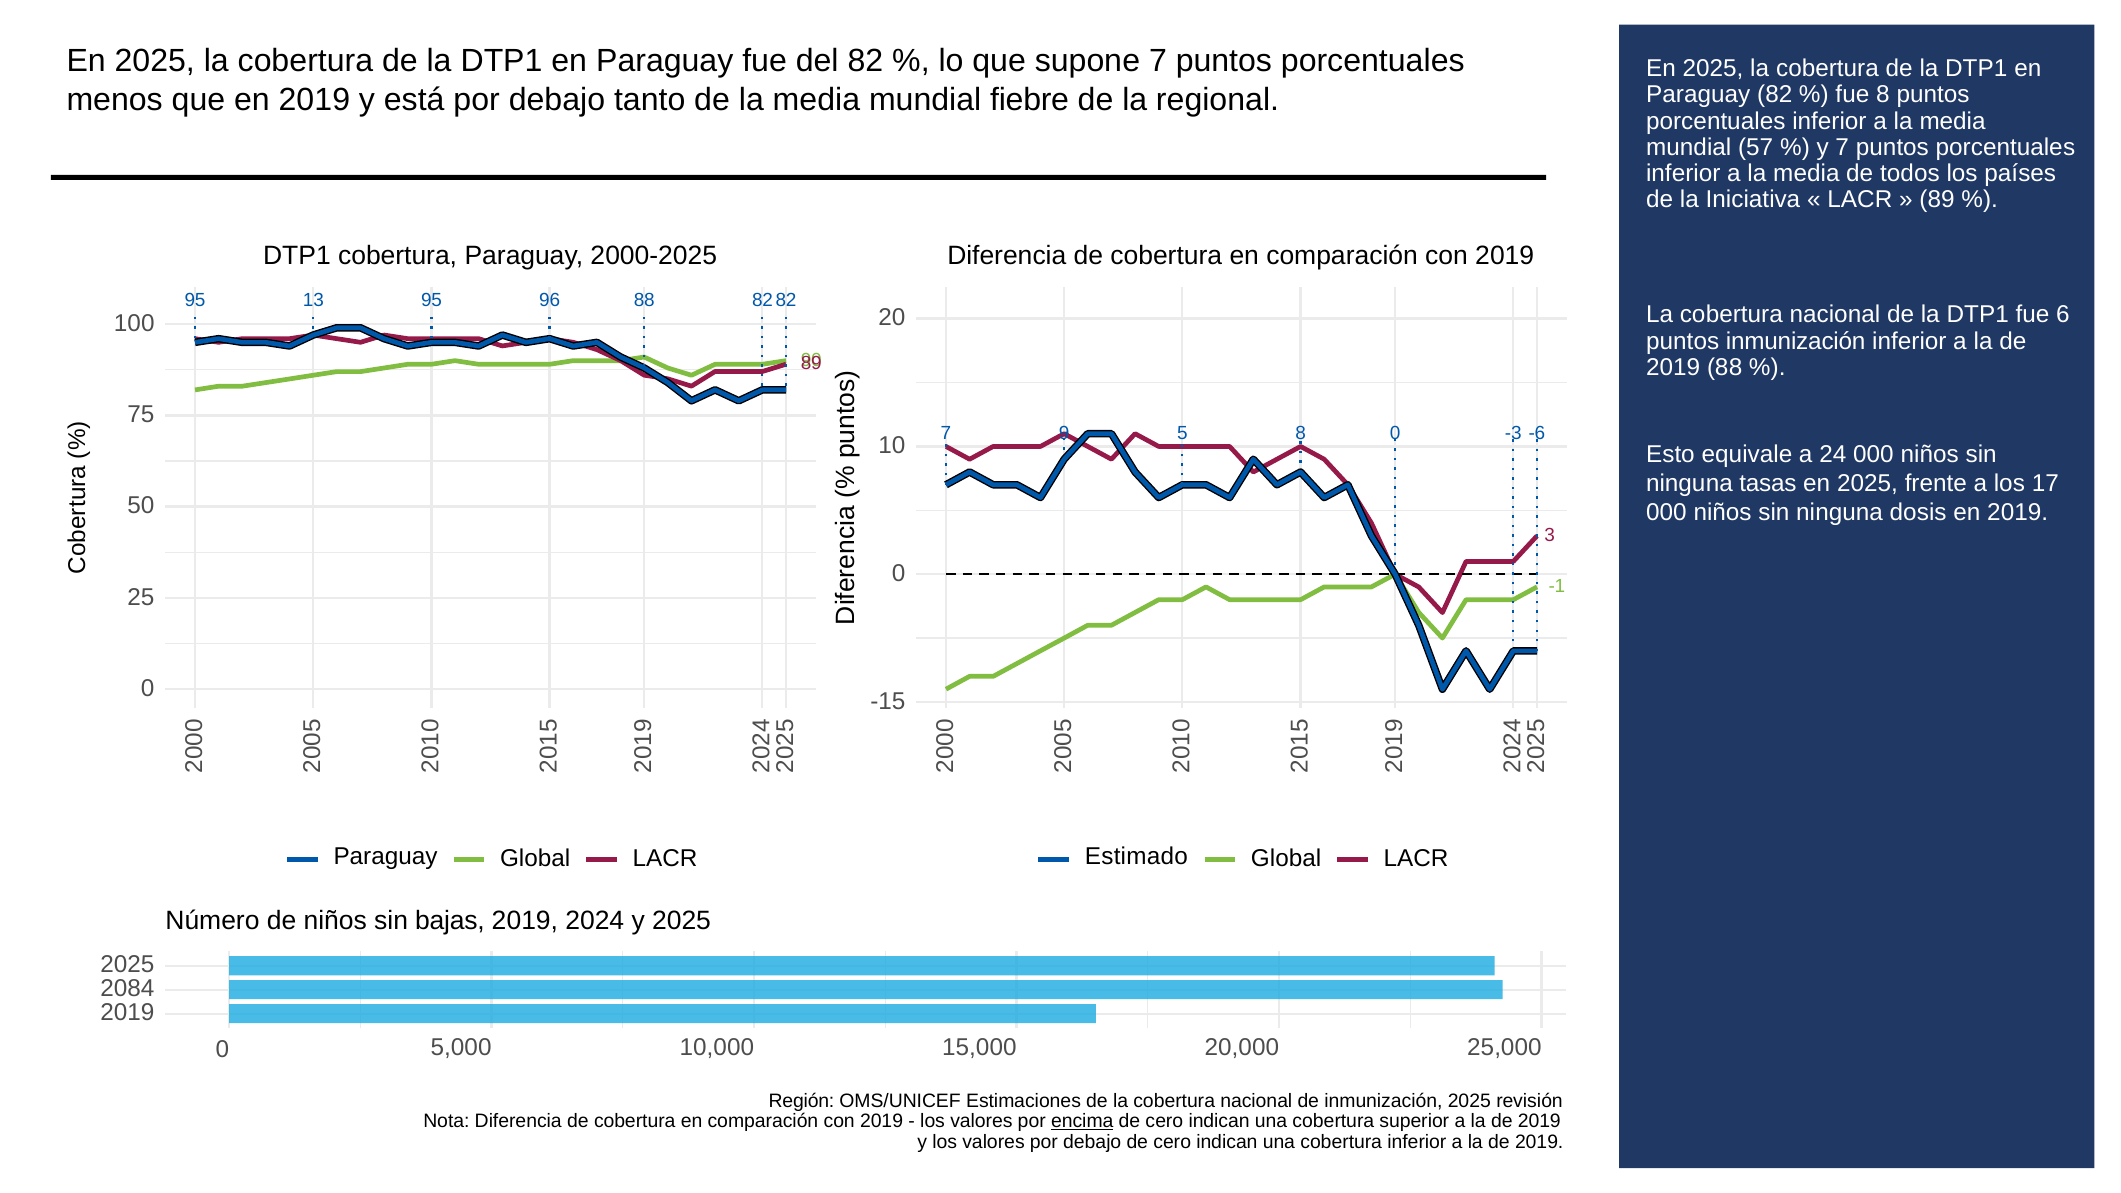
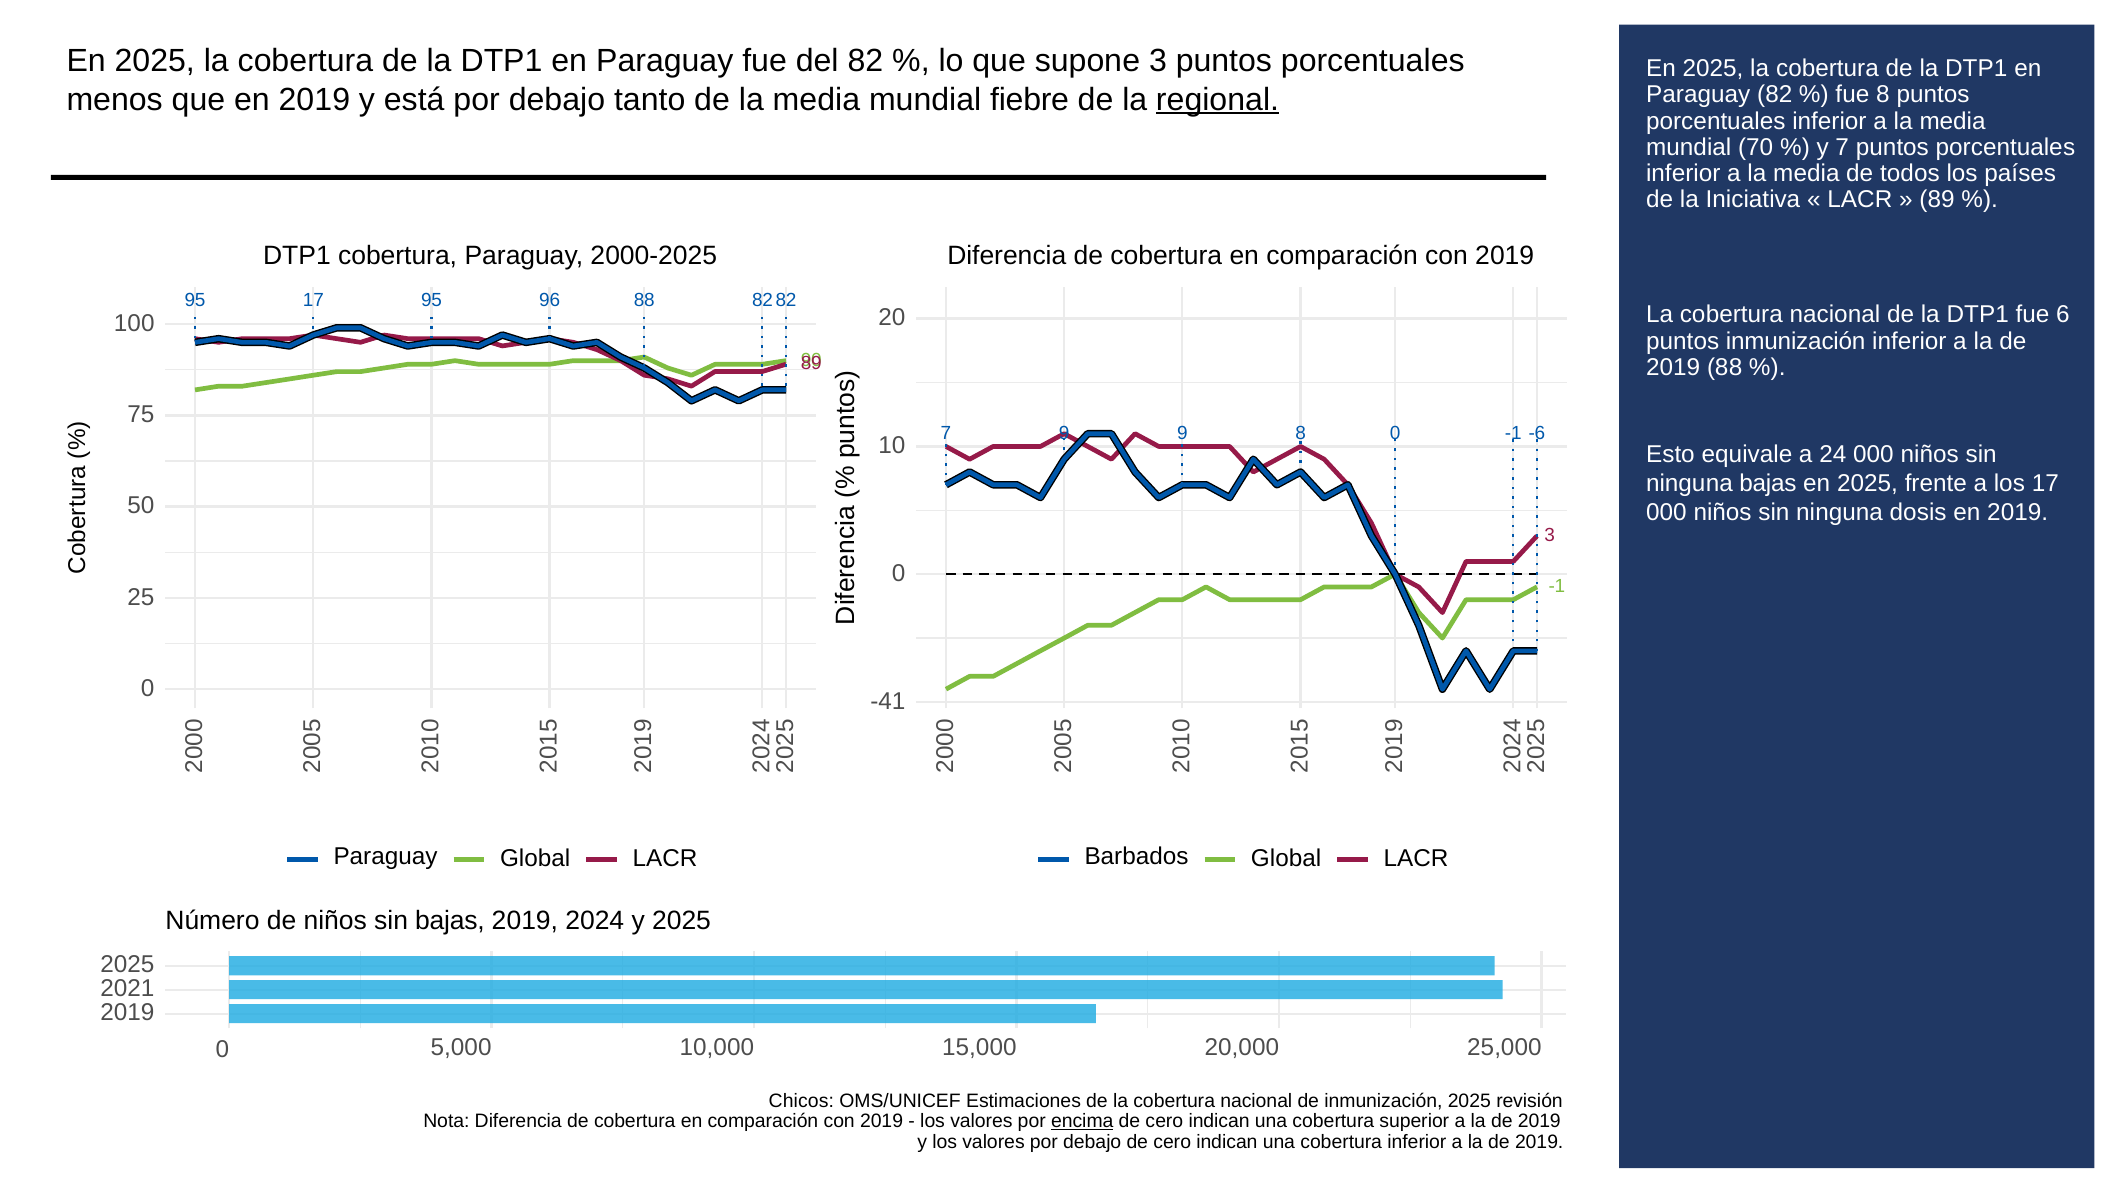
supone 7: 7 -> 3
regional underline: none -> present
57: 57 -> 70
95 13: 13 -> 17
9 5: 5 -> 9
0 -3: -3 -> -1
ninguna tasas: tasas -> bajas
-15: -15 -> -41
Estimado: Estimado -> Barbados
2084: 2084 -> 2021
Región: Región -> Chicos
